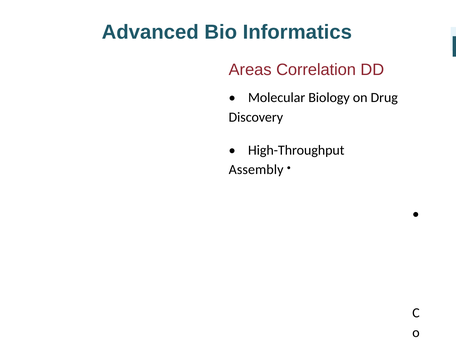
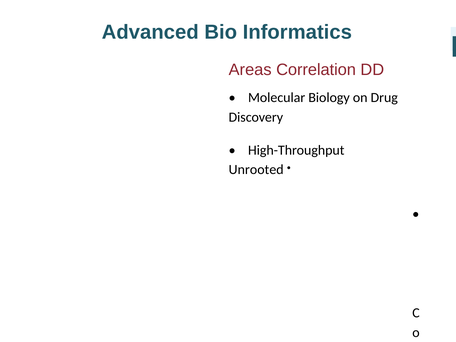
Assembly: Assembly -> Unrooted
